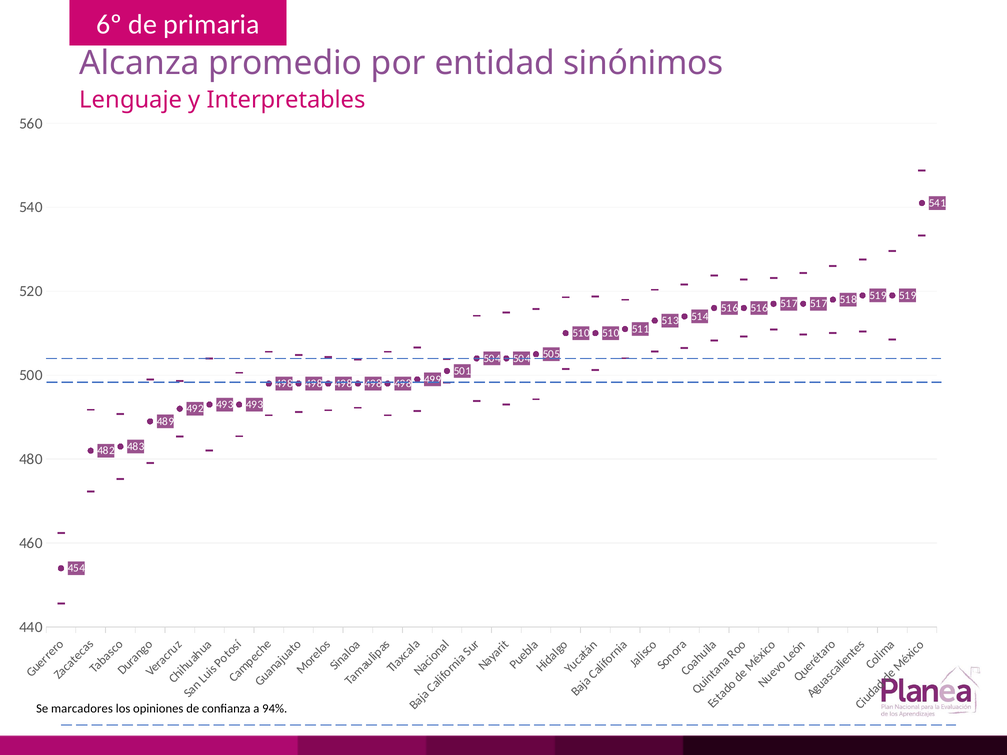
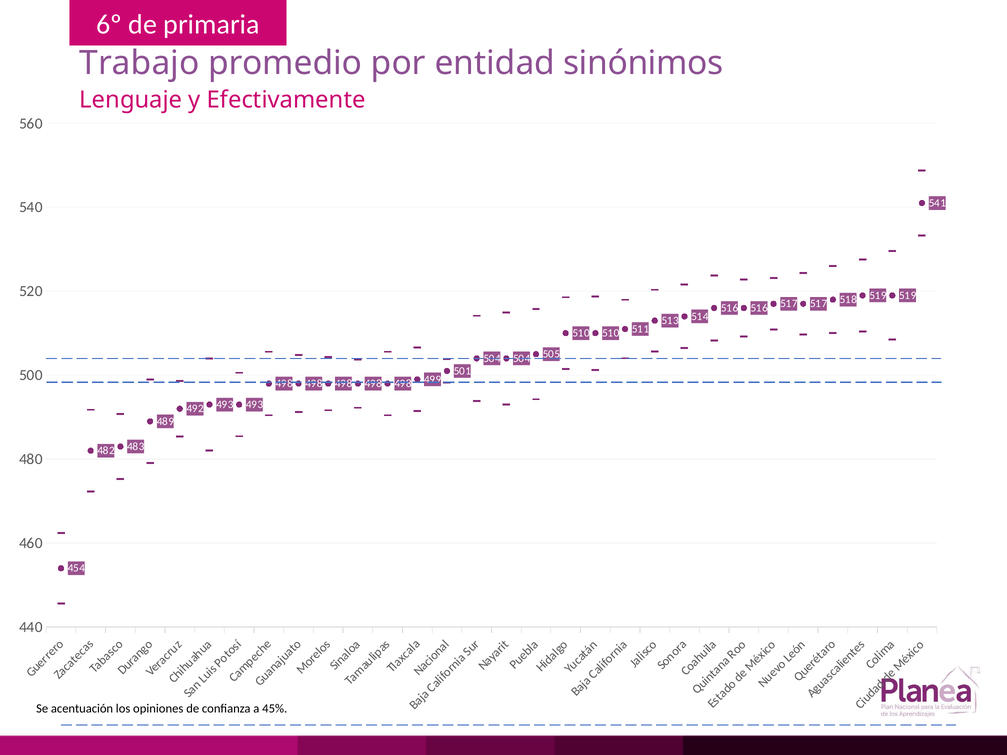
Alcanza: Alcanza -> Trabajo
Interpretables: Interpretables -> Efectivamente
marcadores: marcadores -> acentuación
94%: 94% -> 45%
